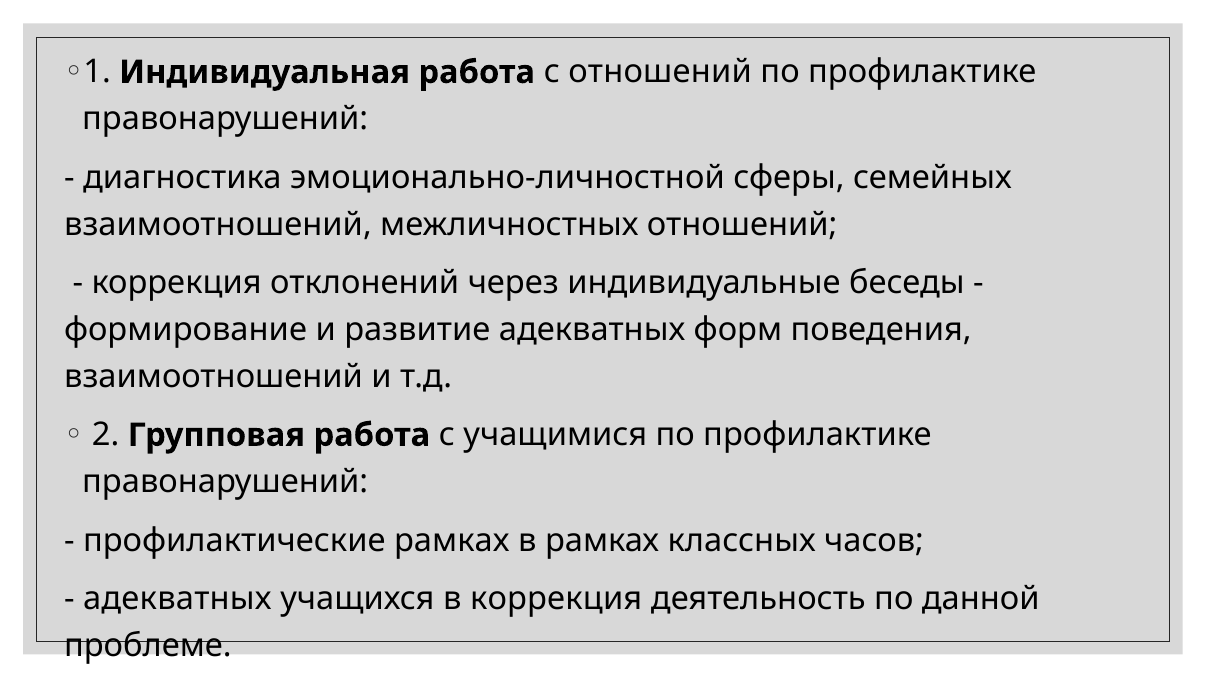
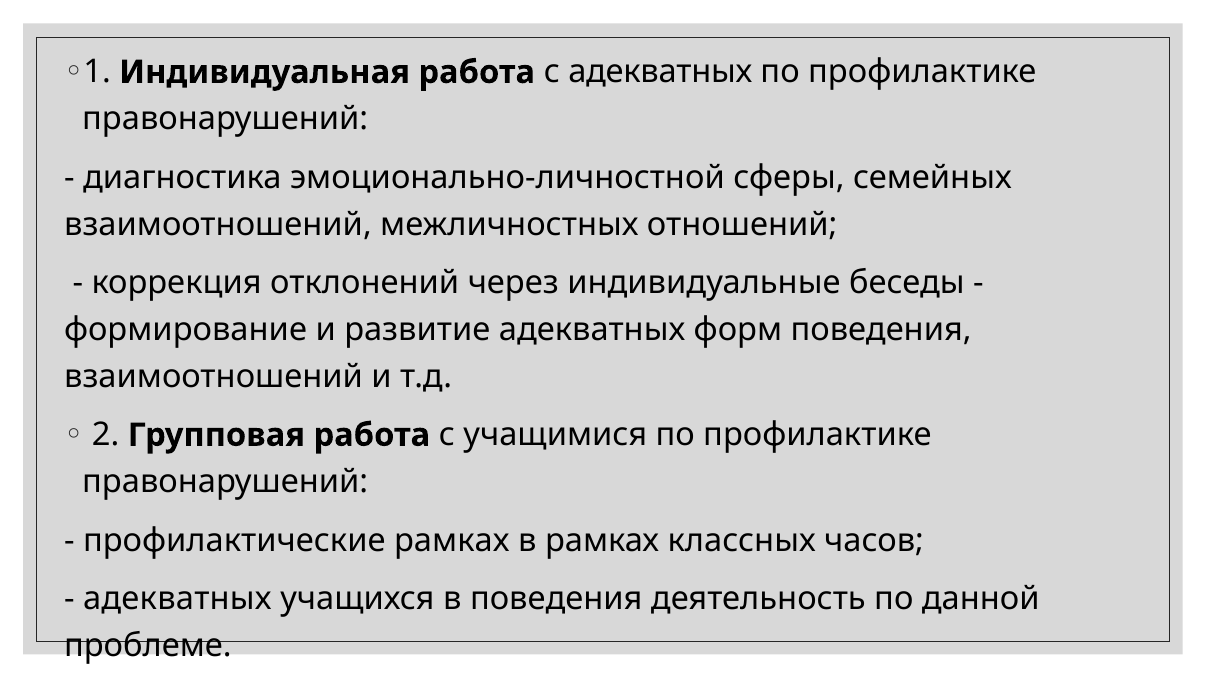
с отношений: отношений -> адекватных
в коррекция: коррекция -> поведения
